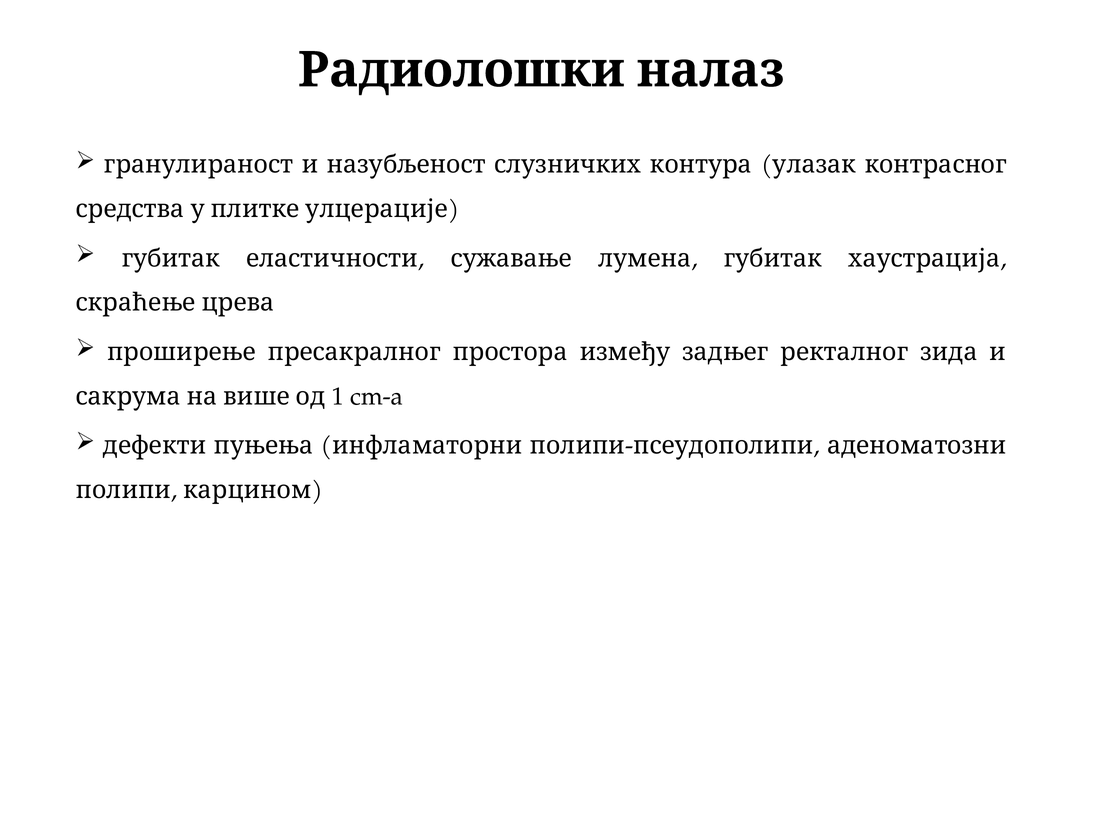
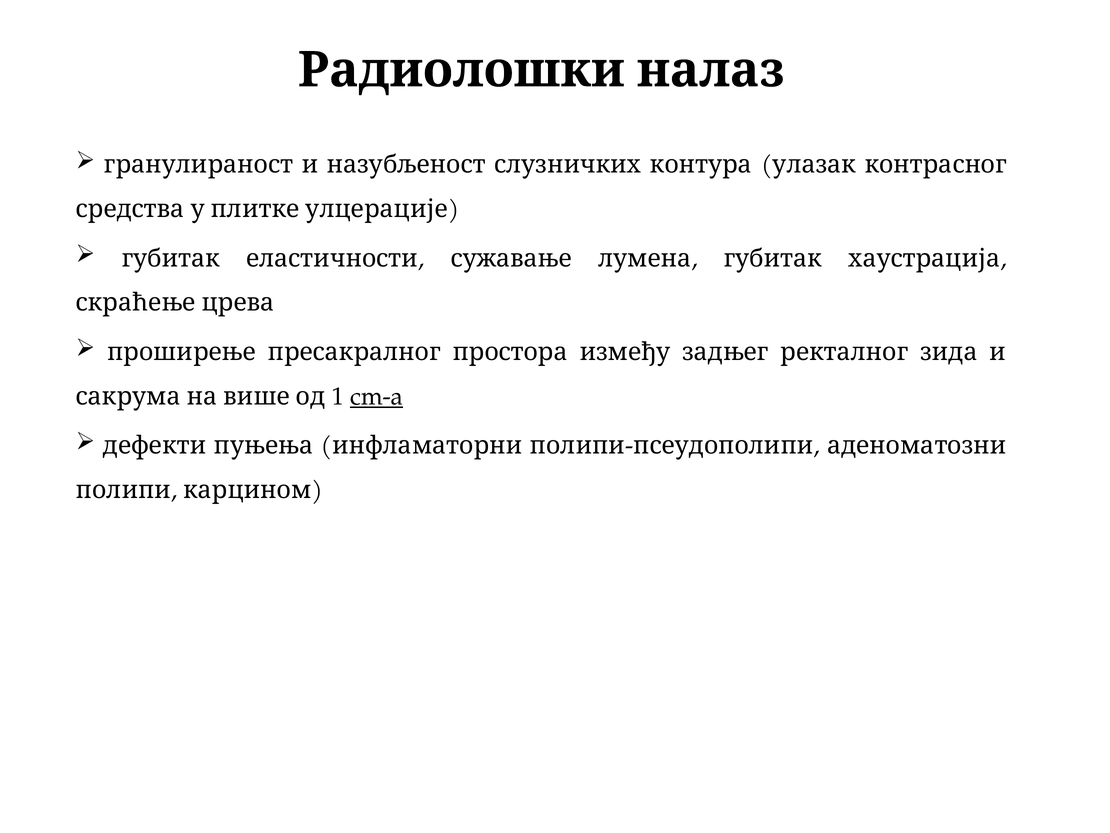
cm-a underline: none -> present
